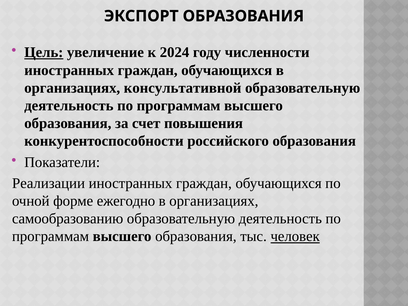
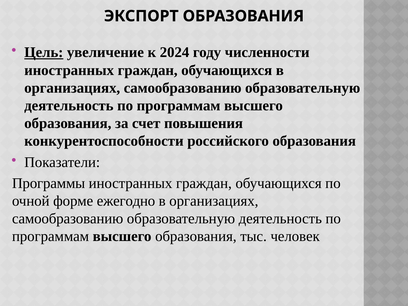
консультативной at (183, 88): консультативной -> самообразованию
Реализации: Реализации -> Программы
человек underline: present -> none
